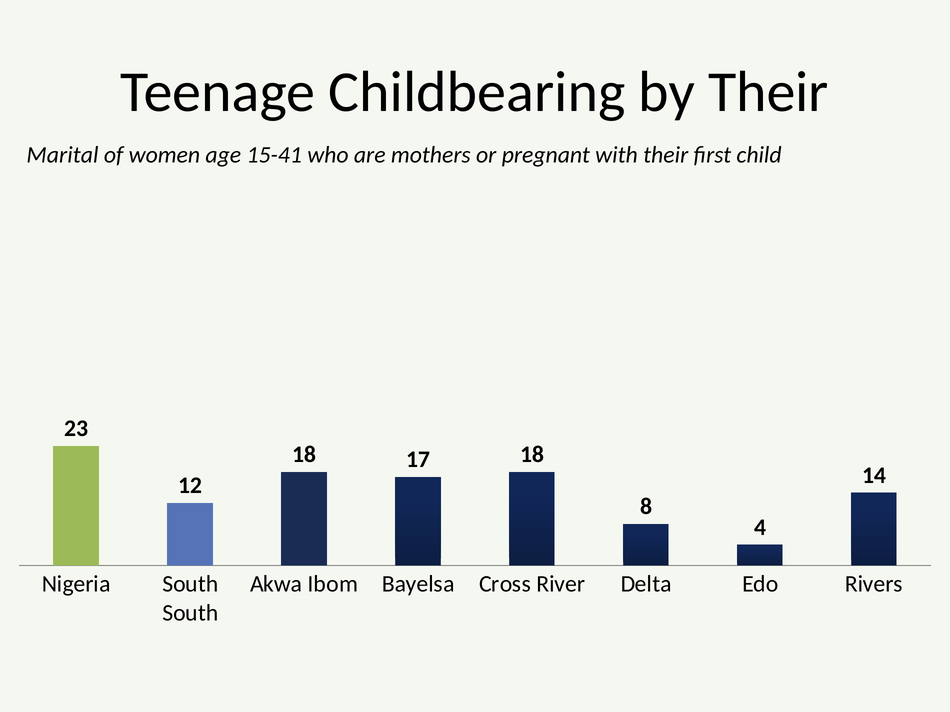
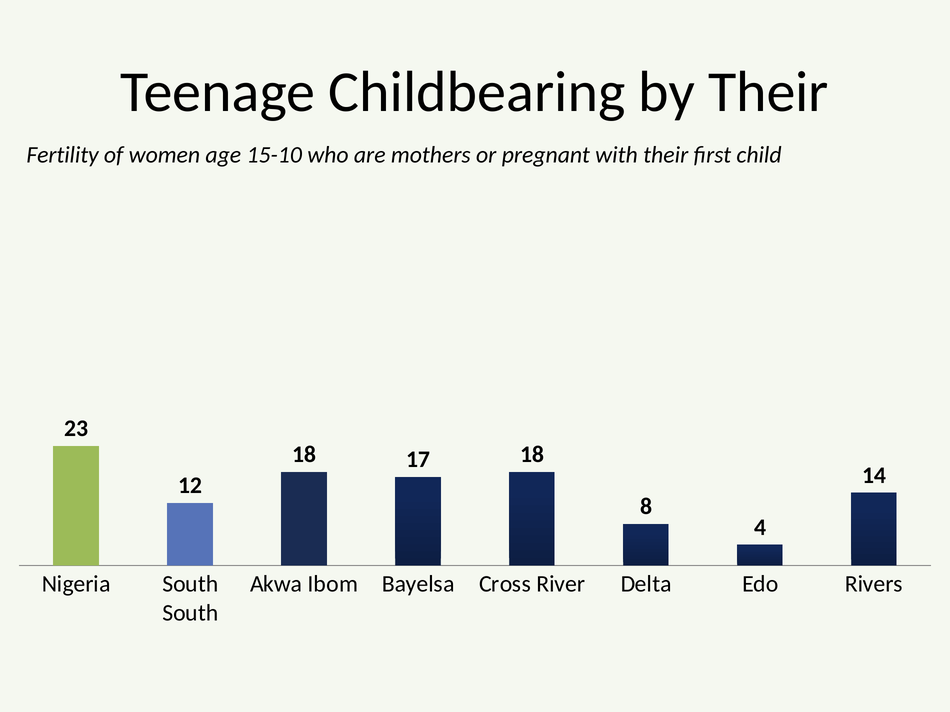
Marital: Marital -> Fertility
15-41: 15-41 -> 15-10
